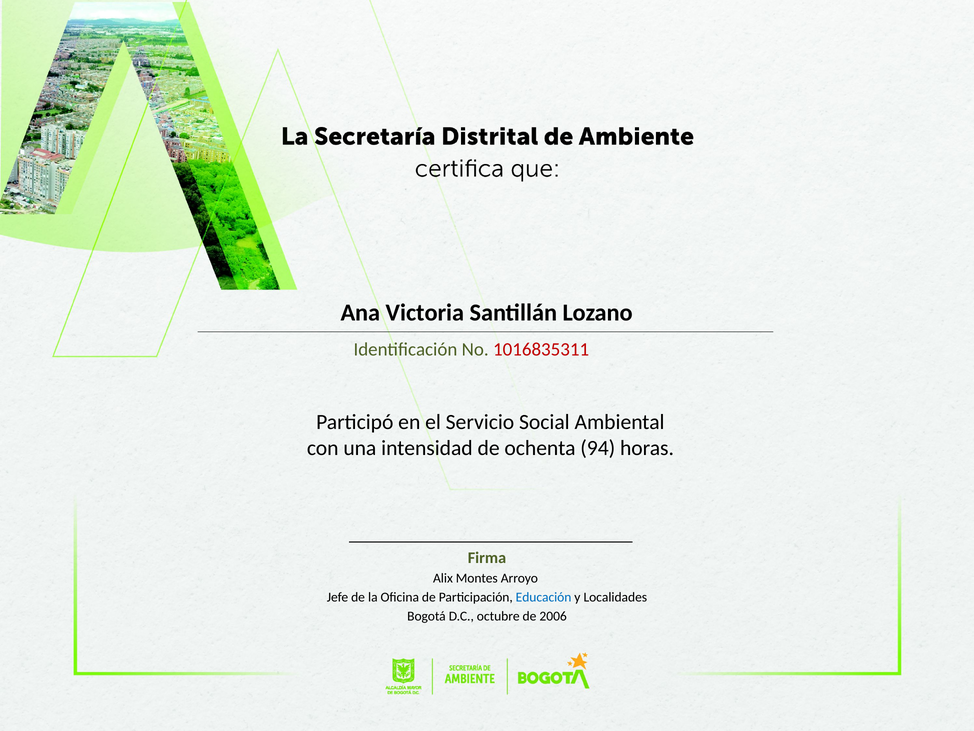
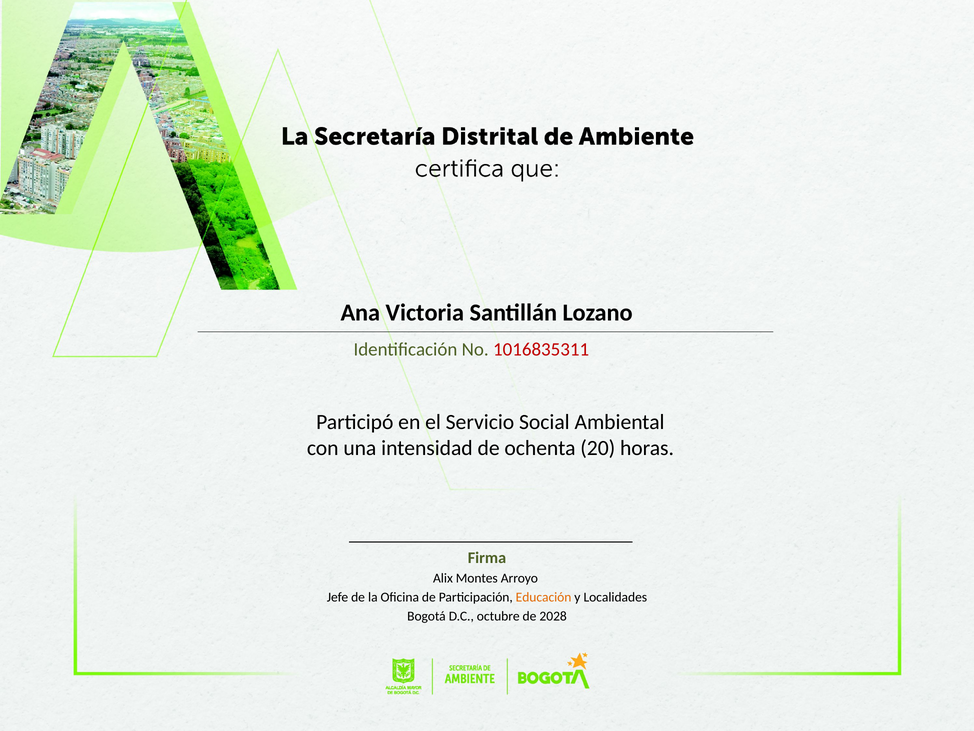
94: 94 -> 20
Educación colour: blue -> orange
2006: 2006 -> 2028
